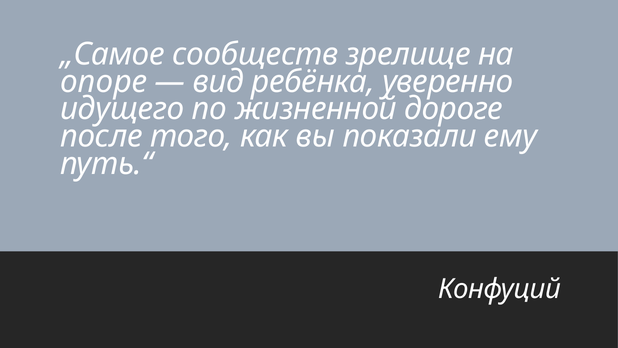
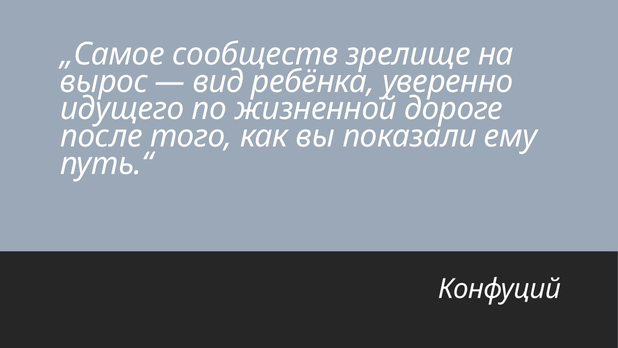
опоре: опоре -> вырос
